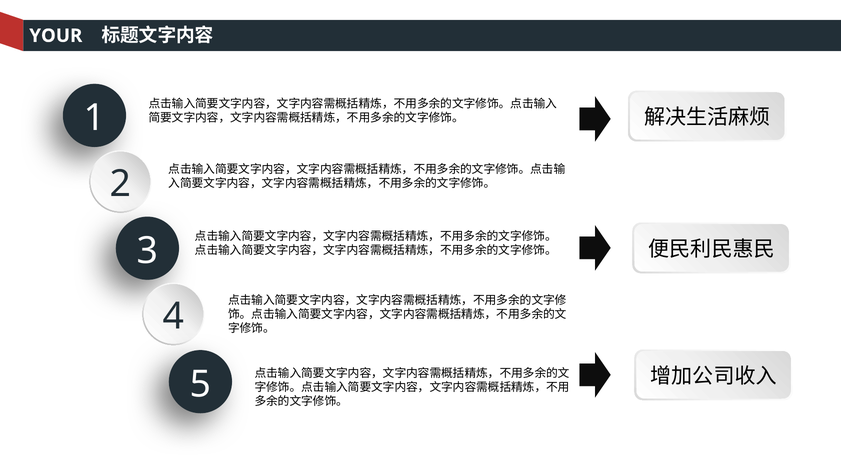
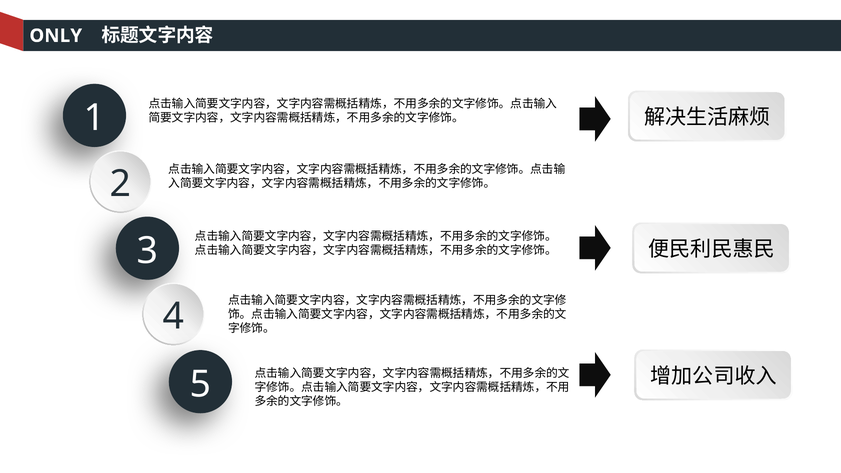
YOUR: YOUR -> ONLY
